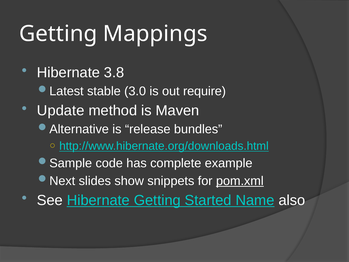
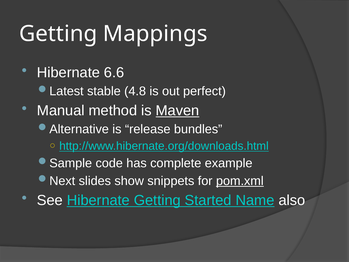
3.8: 3.8 -> 6.6
3.0: 3.0 -> 4.8
require: require -> perfect
Update: Update -> Manual
Maven underline: none -> present
